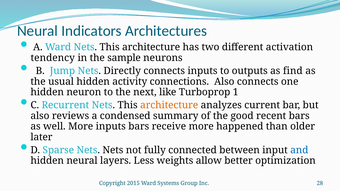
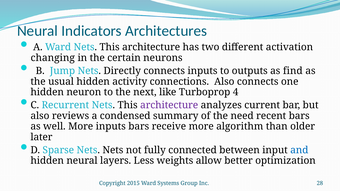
tendency: tendency -> changing
sample: sample -> certain
1: 1 -> 4
architecture at (169, 105) colour: orange -> purple
good: good -> need
happened: happened -> algorithm
